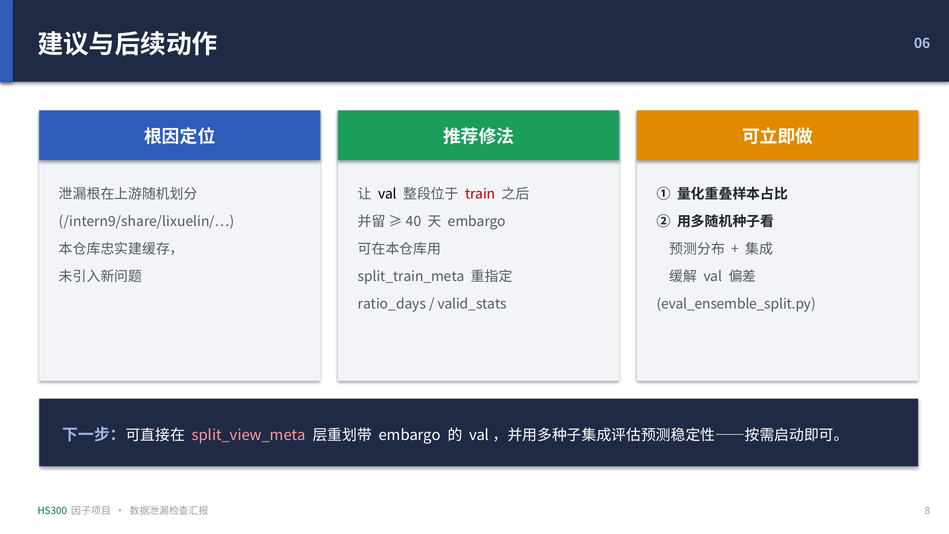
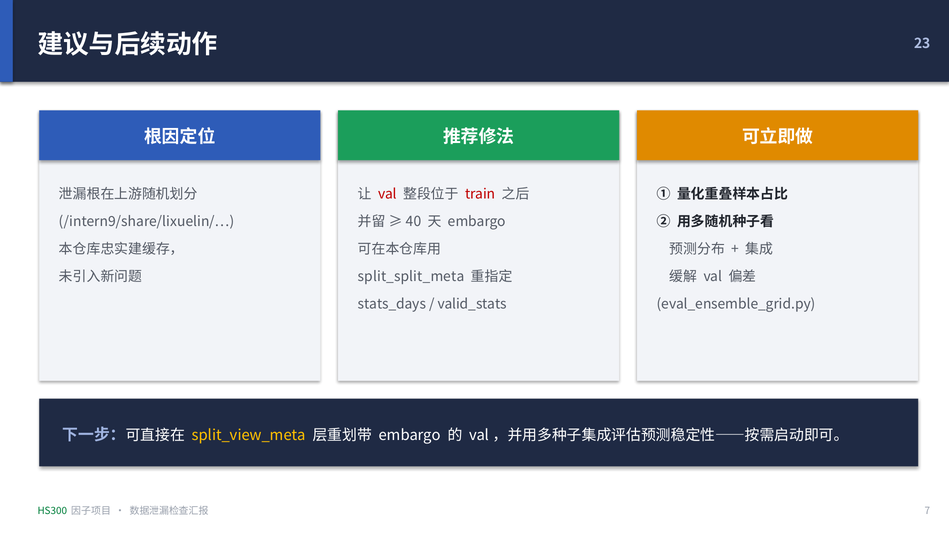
06: 06 -> 23
val at (387, 194) colour: black -> red
split_train_meta: split_train_meta -> split_split_meta
ratio_days: ratio_days -> stats_days
eval_ensemble_split.py: eval_ensemble_split.py -> eval_ensemble_grid.py
split_view_meta colour: pink -> yellow
8: 8 -> 7
